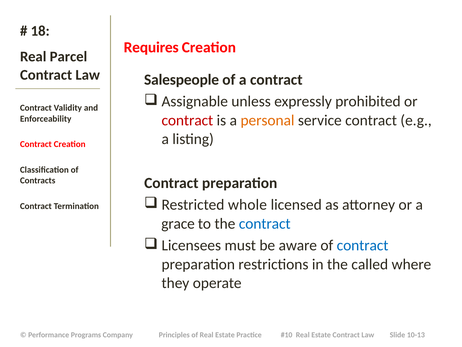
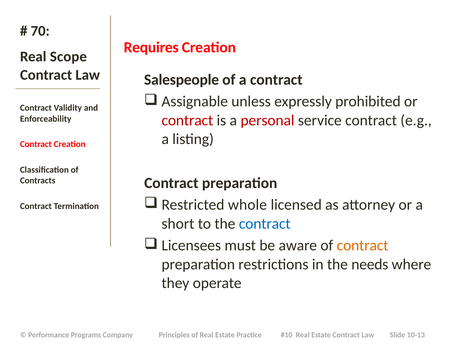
18: 18 -> 70
Parcel: Parcel -> Scope
personal colour: orange -> red
grace: grace -> short
contract at (363, 245) colour: blue -> orange
called: called -> needs
